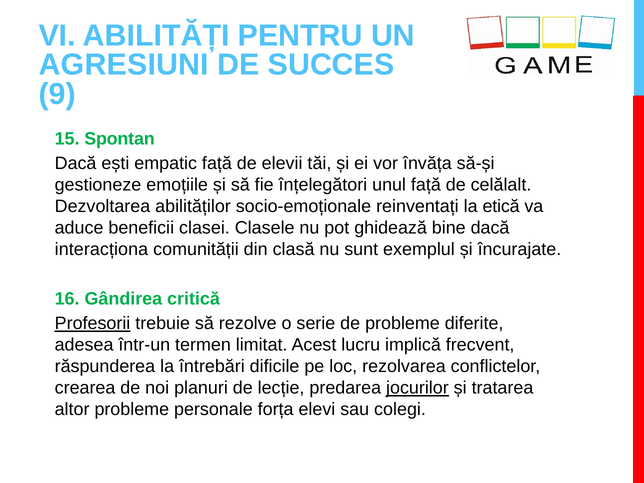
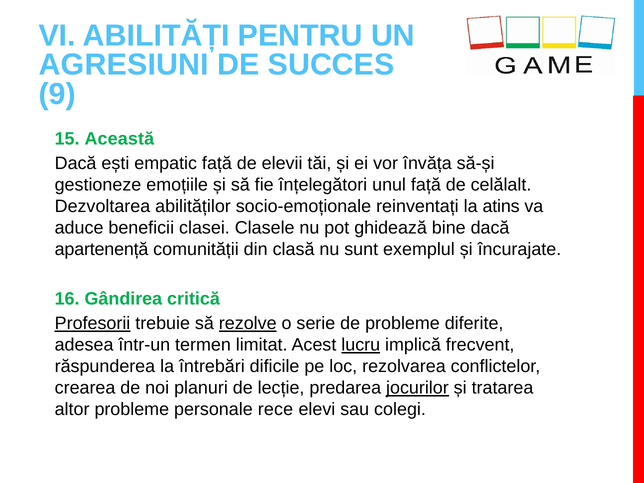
Spontan: Spontan -> Această
etică: etică -> atins
interacționa: interacționa -> apartenență
rezolve underline: none -> present
lucru underline: none -> present
forța: forța -> rece
